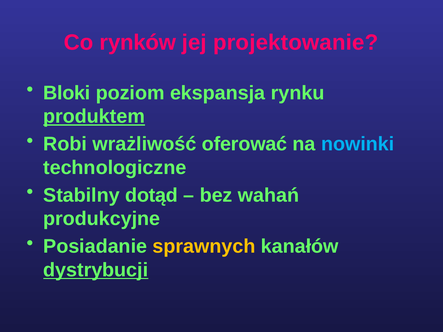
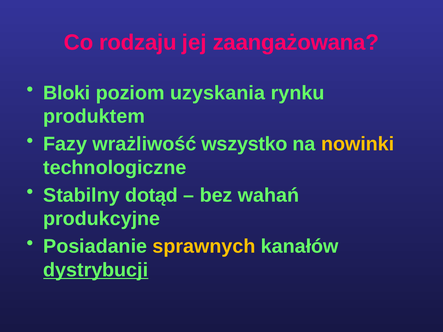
rynków: rynków -> rodzaju
projektowanie: projektowanie -> zaangażowana
ekspansja: ekspansja -> uzyskania
produktem underline: present -> none
Robi: Robi -> Fazy
oferować: oferować -> wszystko
nowinki colour: light blue -> yellow
